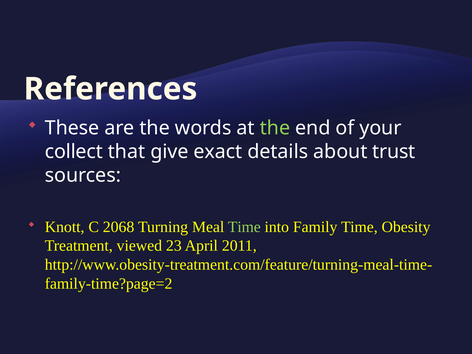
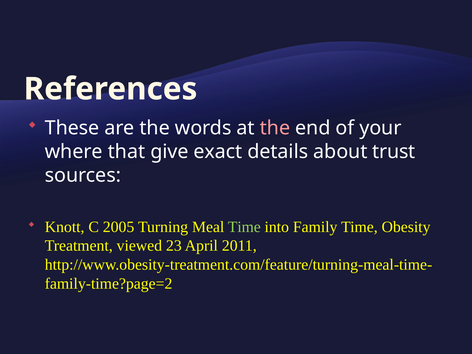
the at (275, 128) colour: light green -> pink
collect: collect -> where
2068: 2068 -> 2005
